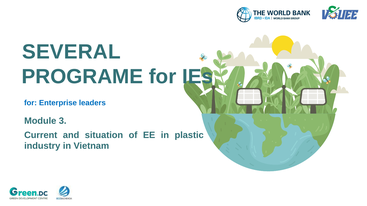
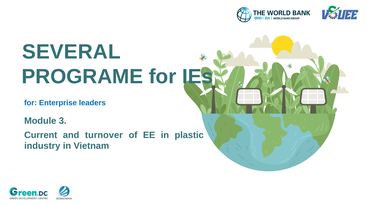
situation: situation -> turnover
